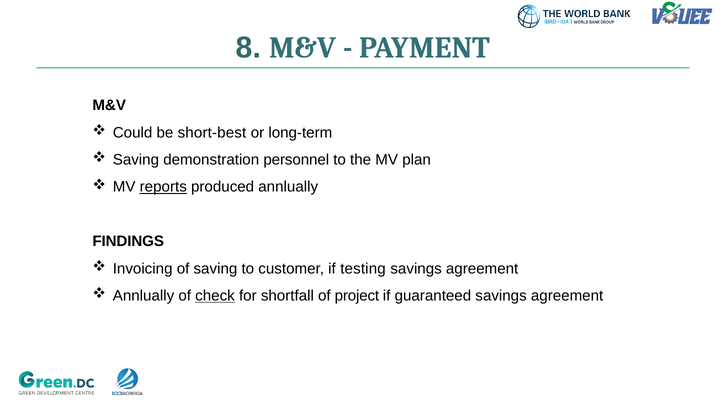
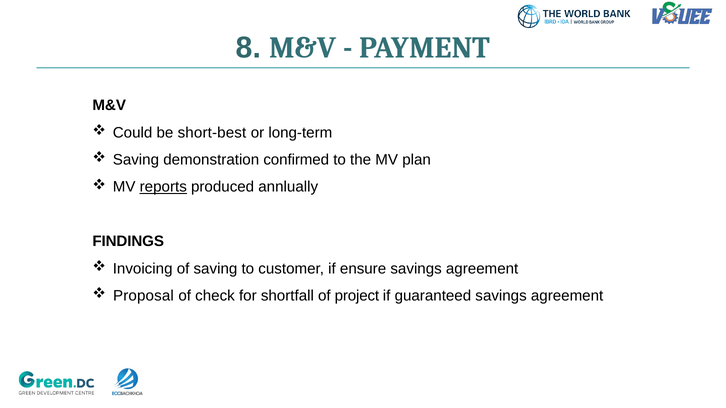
personnel: personnel -> confirmed
testing: testing -> ensure
Annlually at (144, 296): Annlually -> Proposal
check underline: present -> none
